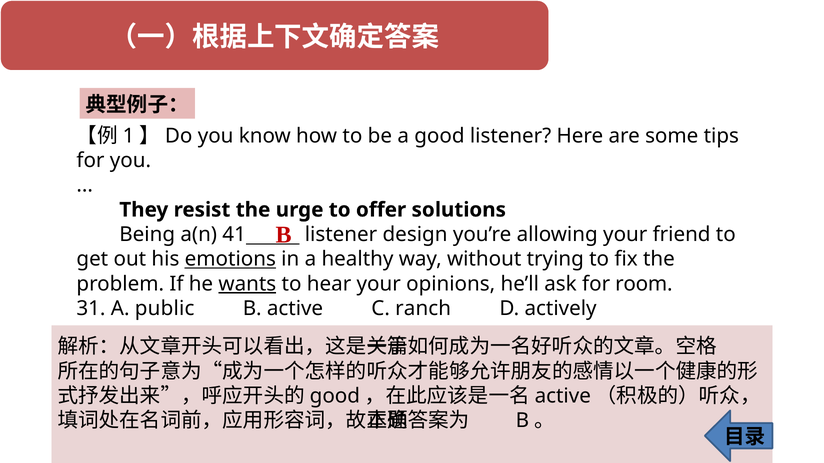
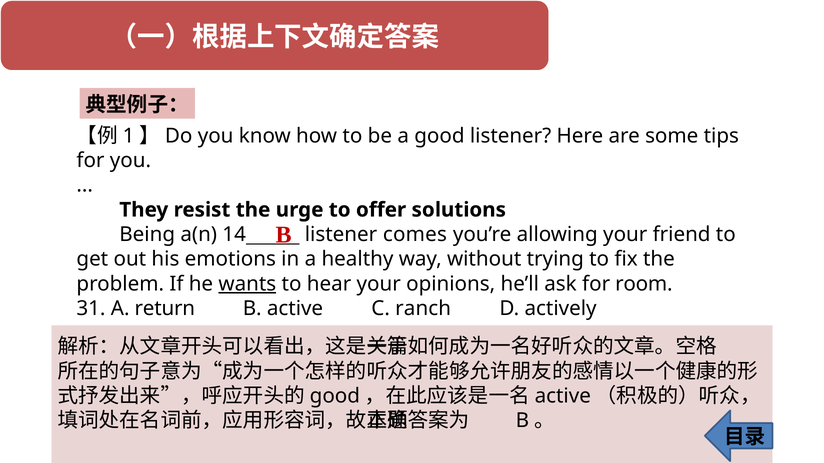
41: 41 -> 14
design: design -> comes
emotions underline: present -> none
public: public -> return
